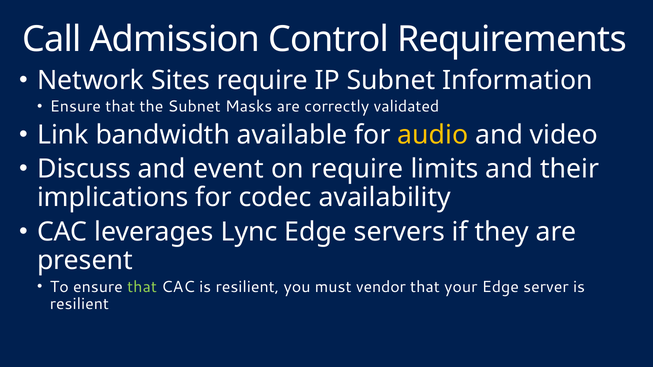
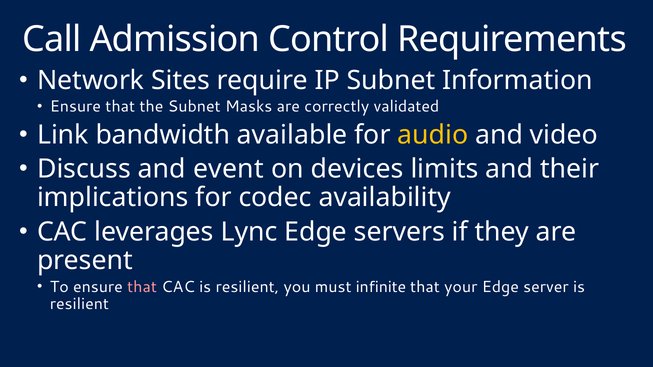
on require: require -> devices
that at (142, 287) colour: light green -> pink
vendor: vendor -> infinite
